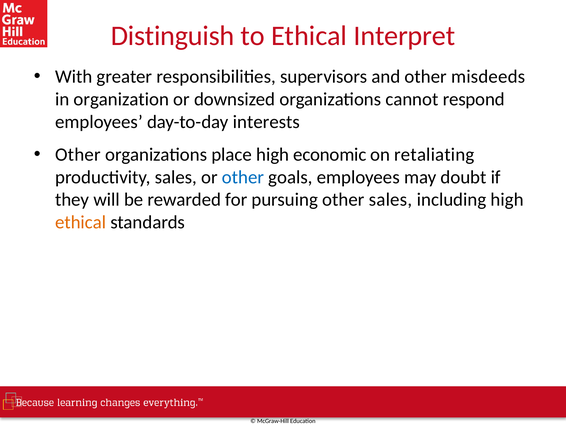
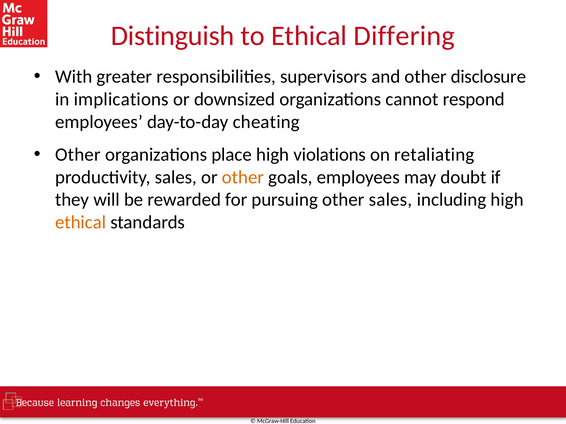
Interpret: Interpret -> Differing
misdeeds: misdeeds -> disclosure
organization: organization -> implications
interests: interests -> cheating
economic: economic -> violations
other at (243, 177) colour: blue -> orange
